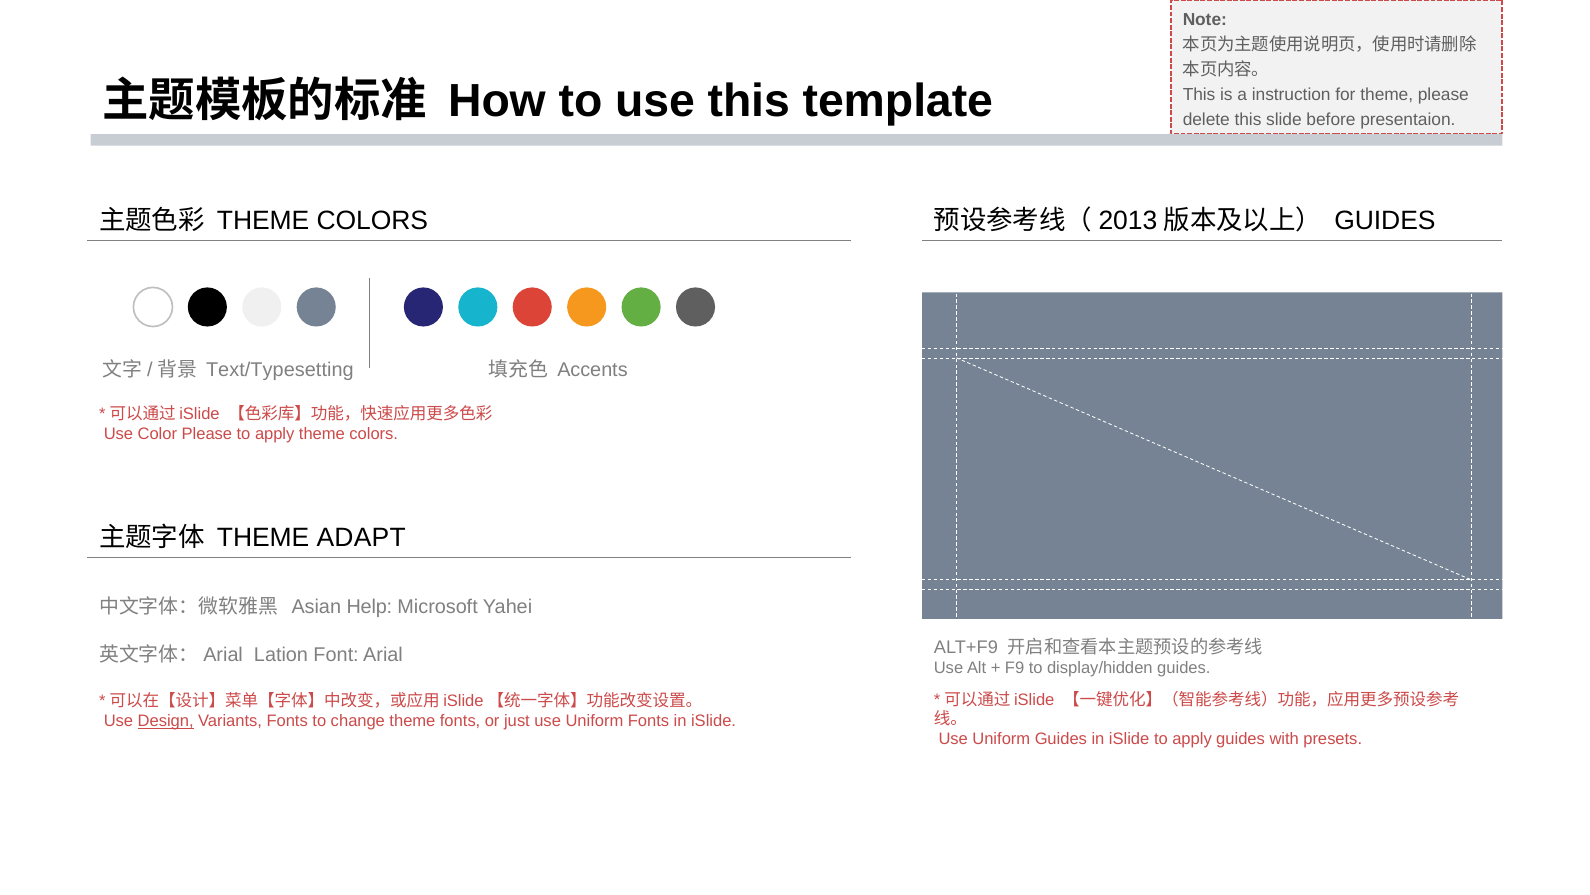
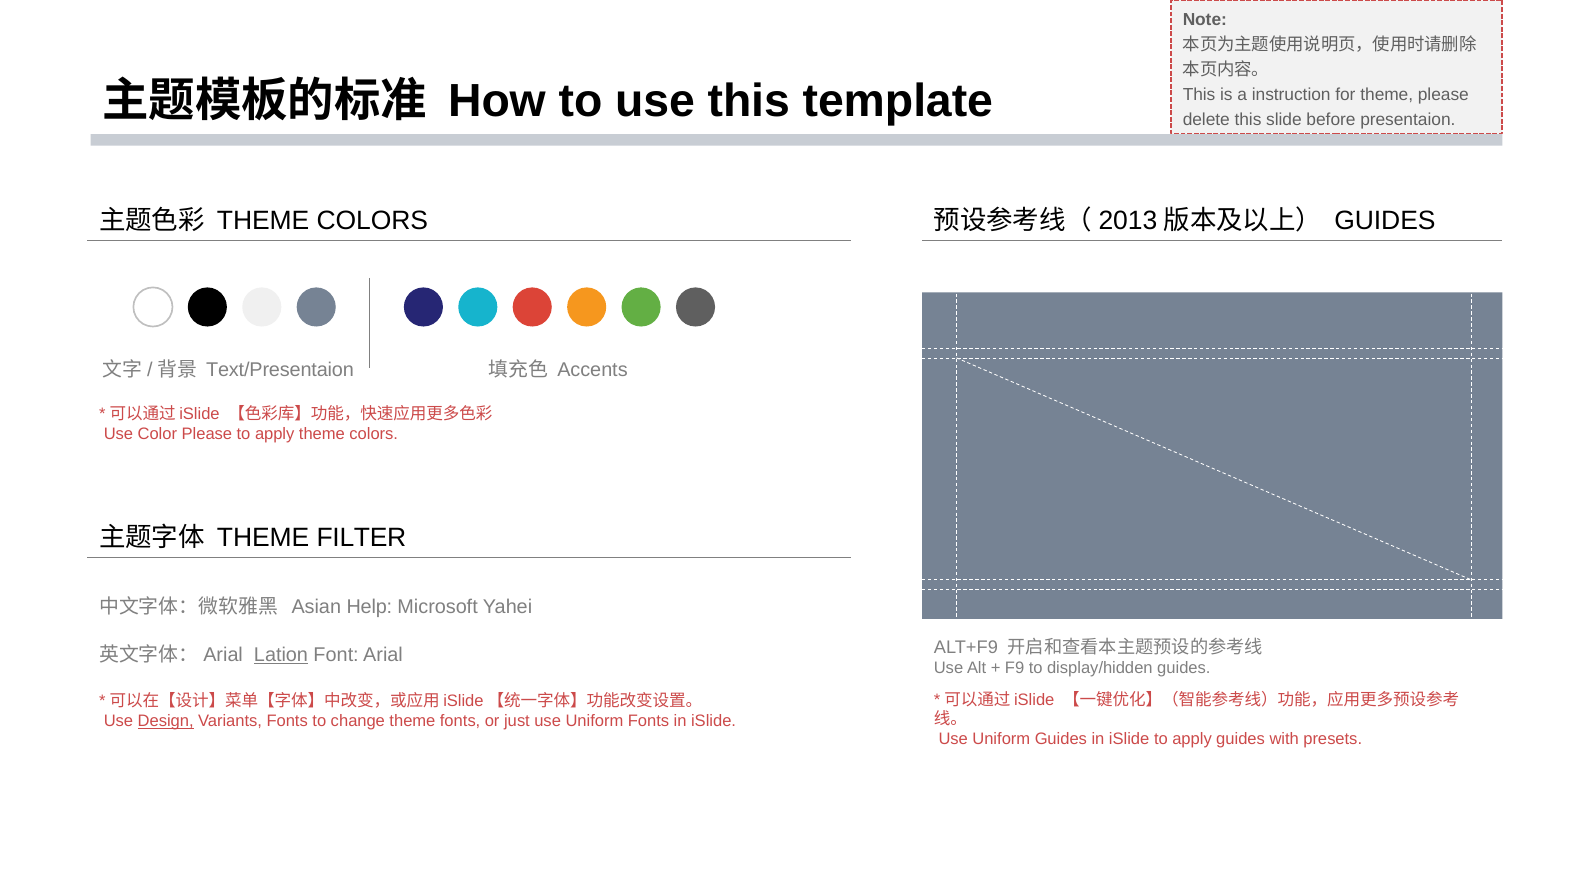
Text/Typesetting: Text/Typesetting -> Text/Presentaion
ADAPT: ADAPT -> FILTER
Lation underline: none -> present
